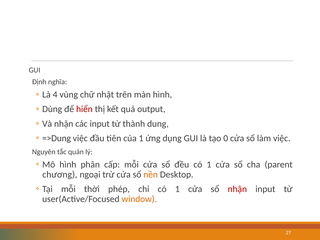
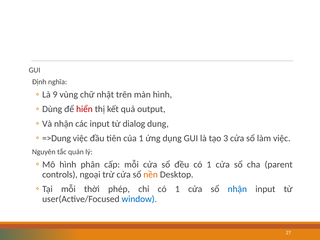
4: 4 -> 9
thành: thành -> dialog
0: 0 -> 3
chương: chương -> controls
nhận at (237, 189) colour: red -> blue
window colour: orange -> blue
